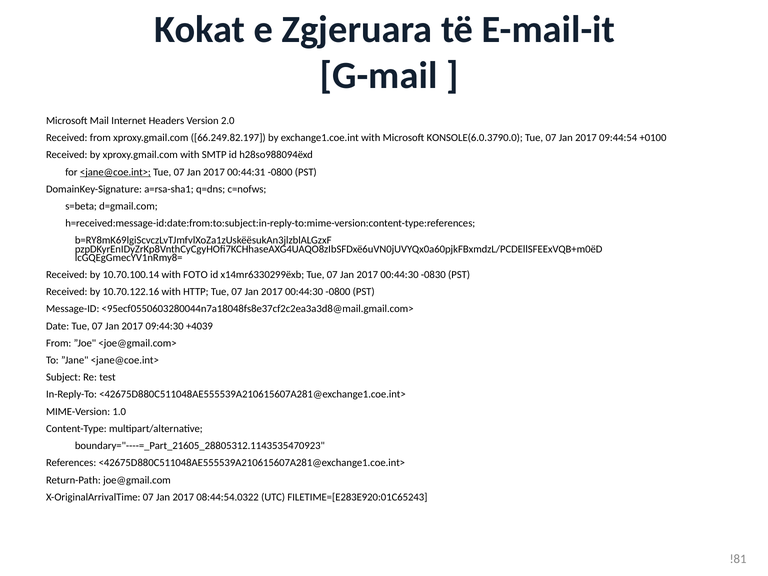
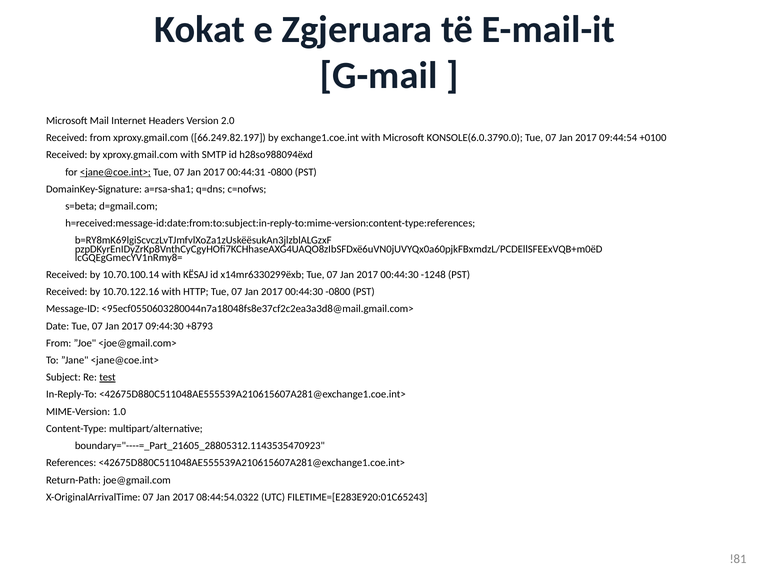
FOTO: FOTO -> KËSAJ
-0830: -0830 -> -1248
+4039: +4039 -> +8793
test underline: none -> present
